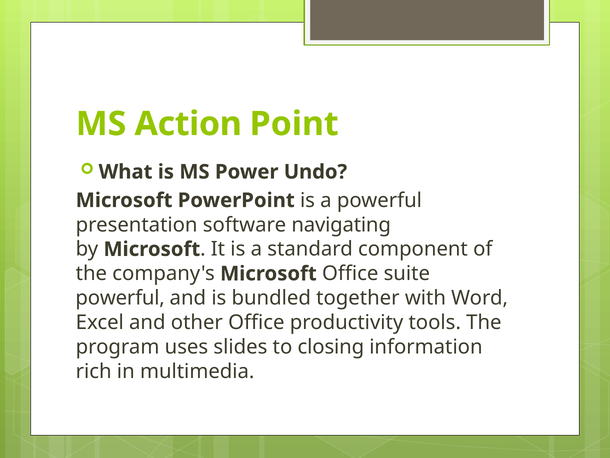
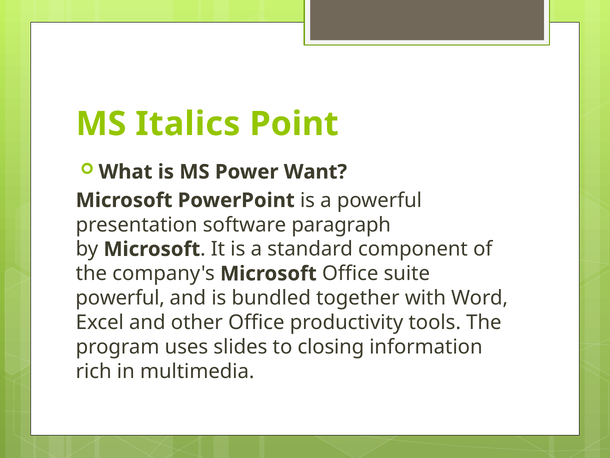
Action: Action -> Italics
Undo: Undo -> Want
navigating: navigating -> paragraph
